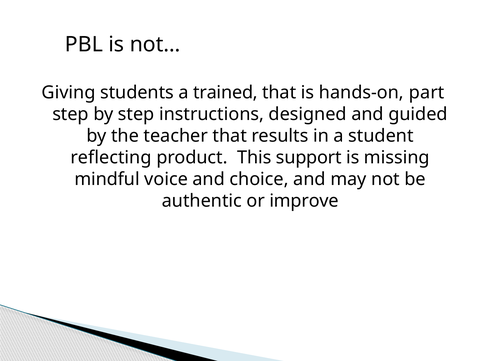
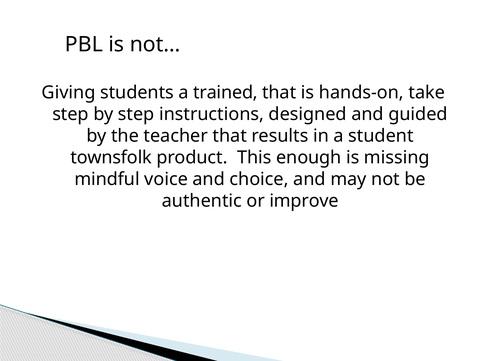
part: part -> take
reflecting: reflecting -> townsfolk
support: support -> enough
